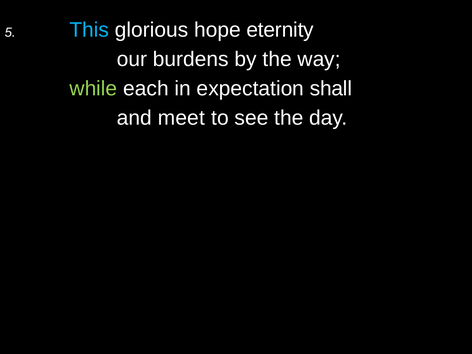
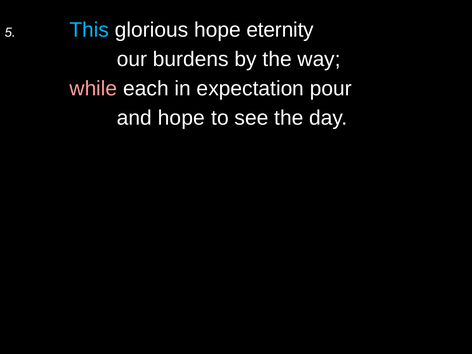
while colour: light green -> pink
shall: shall -> pour
and meet: meet -> hope
